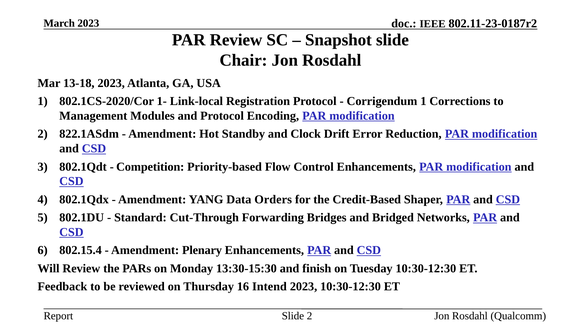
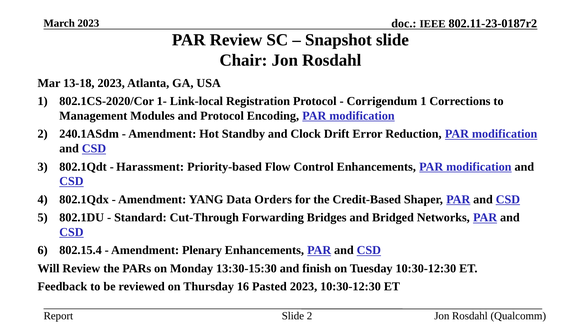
822.1ASdm: 822.1ASdm -> 240.1ASdm
Competition: Competition -> Harassment
Intend: Intend -> Pasted
